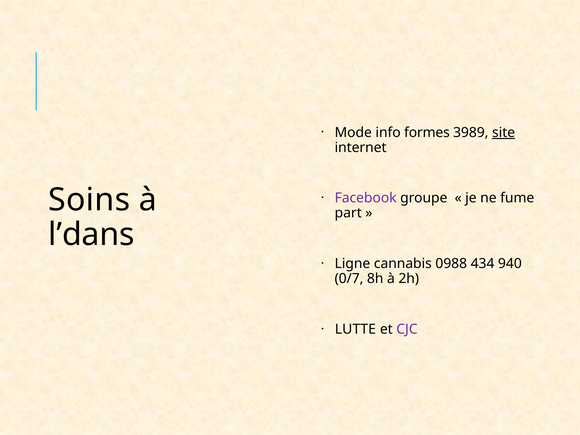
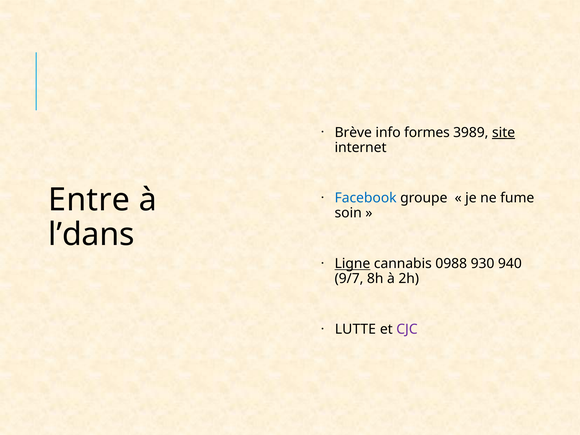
Mode: Mode -> Brève
Soins: Soins -> Entre
Facebook colour: purple -> blue
part: part -> soin
Ligne underline: none -> present
434: 434 -> 930
0/7: 0/7 -> 9/7
